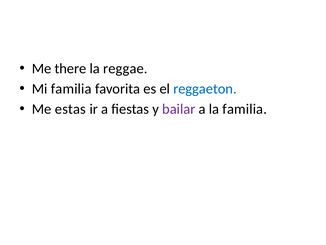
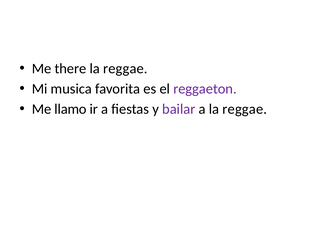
Mi familia: familia -> musica
reggaeton colour: blue -> purple
estas: estas -> llamo
a la familia: familia -> reggae
